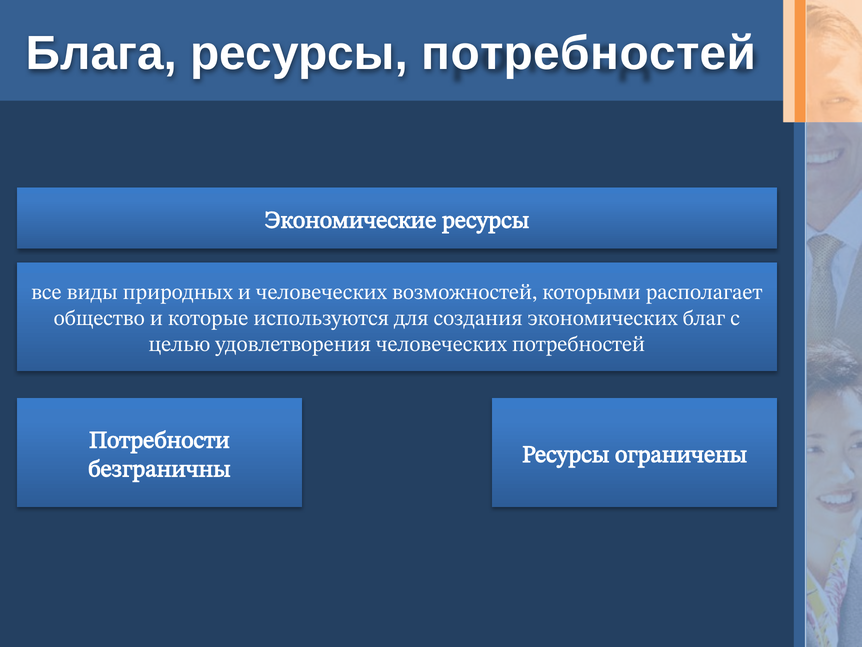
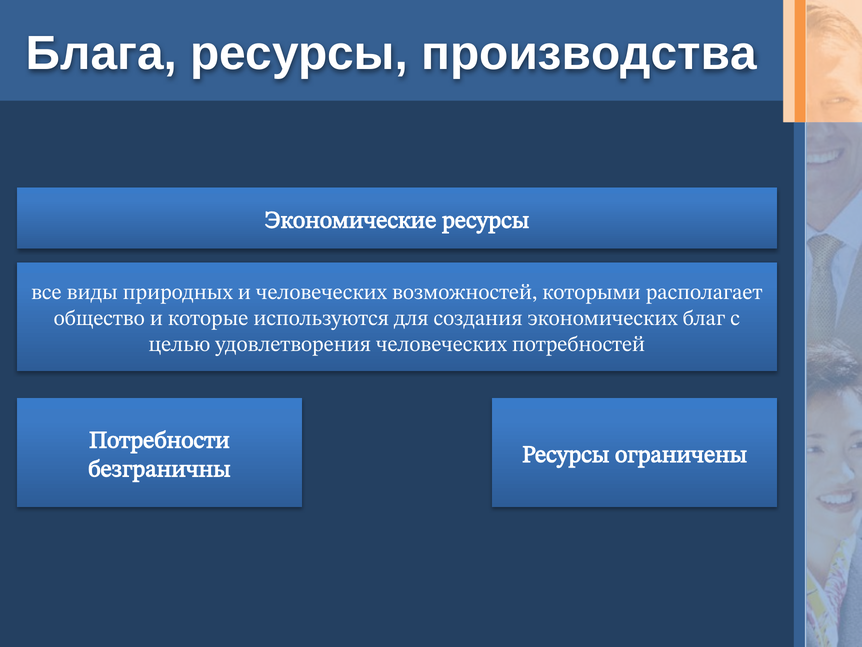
ресурсы потребностей: потребностей -> производства
